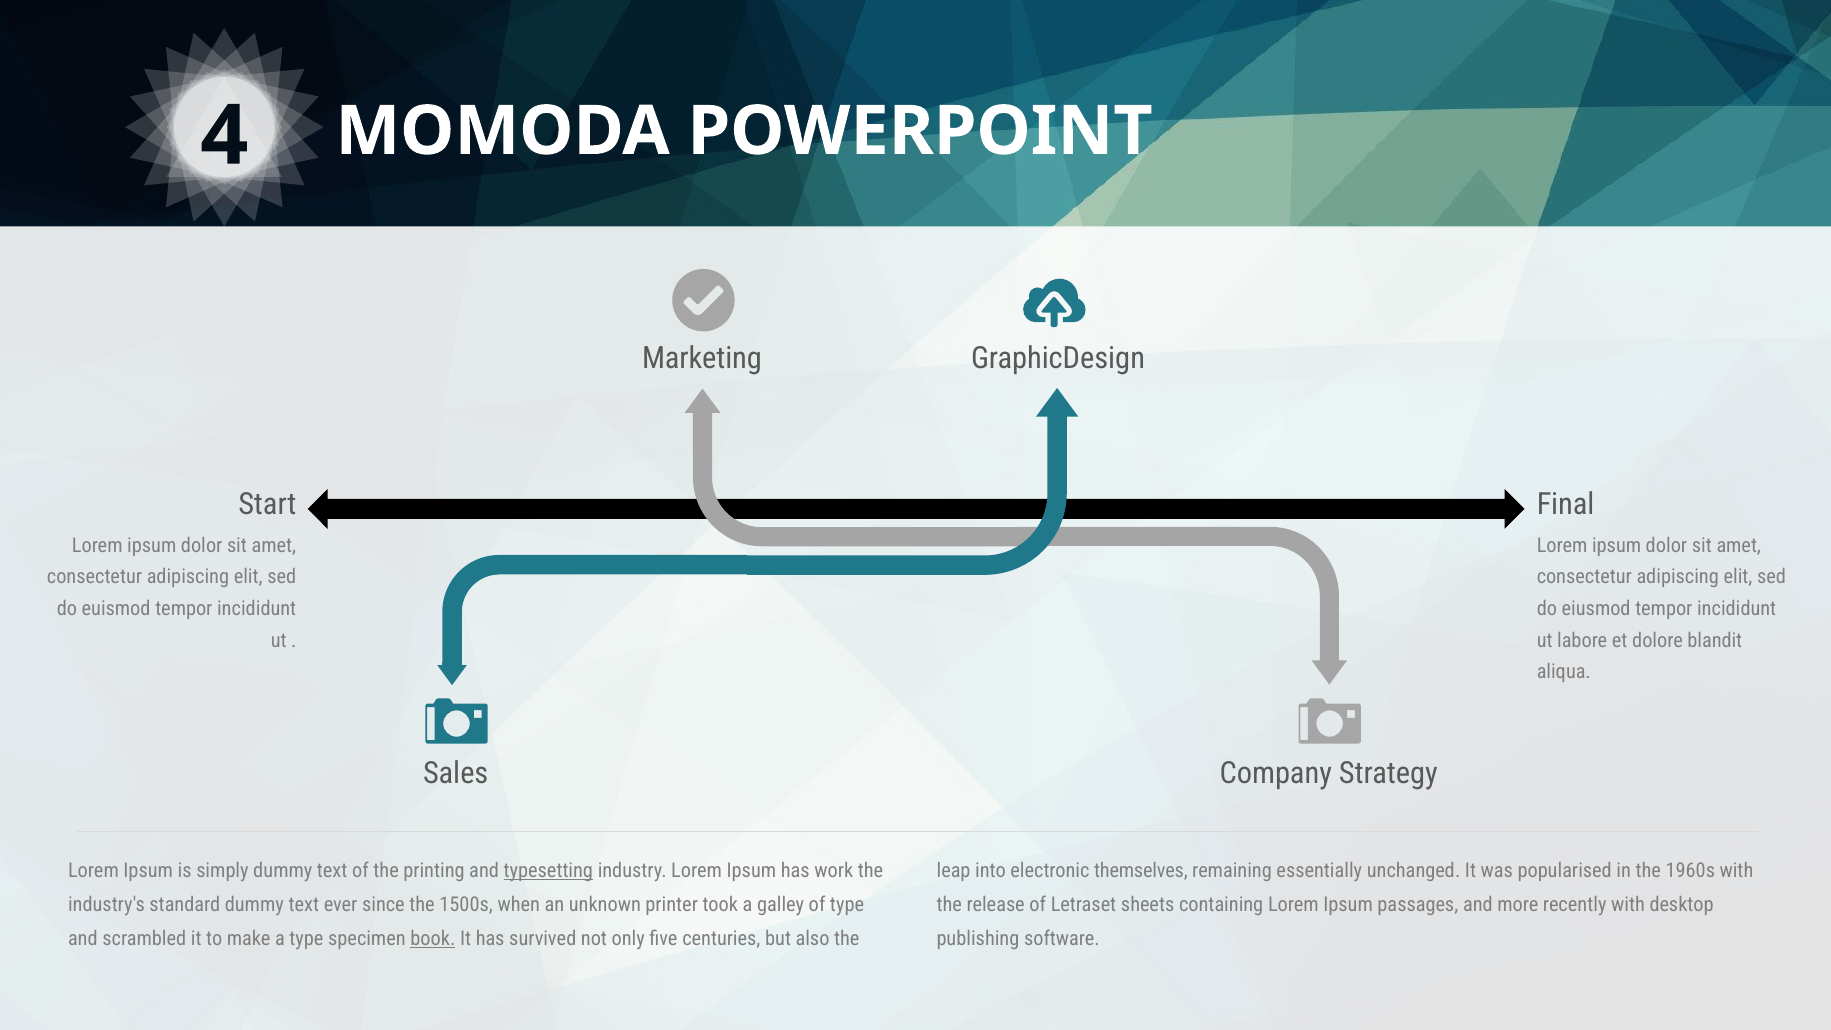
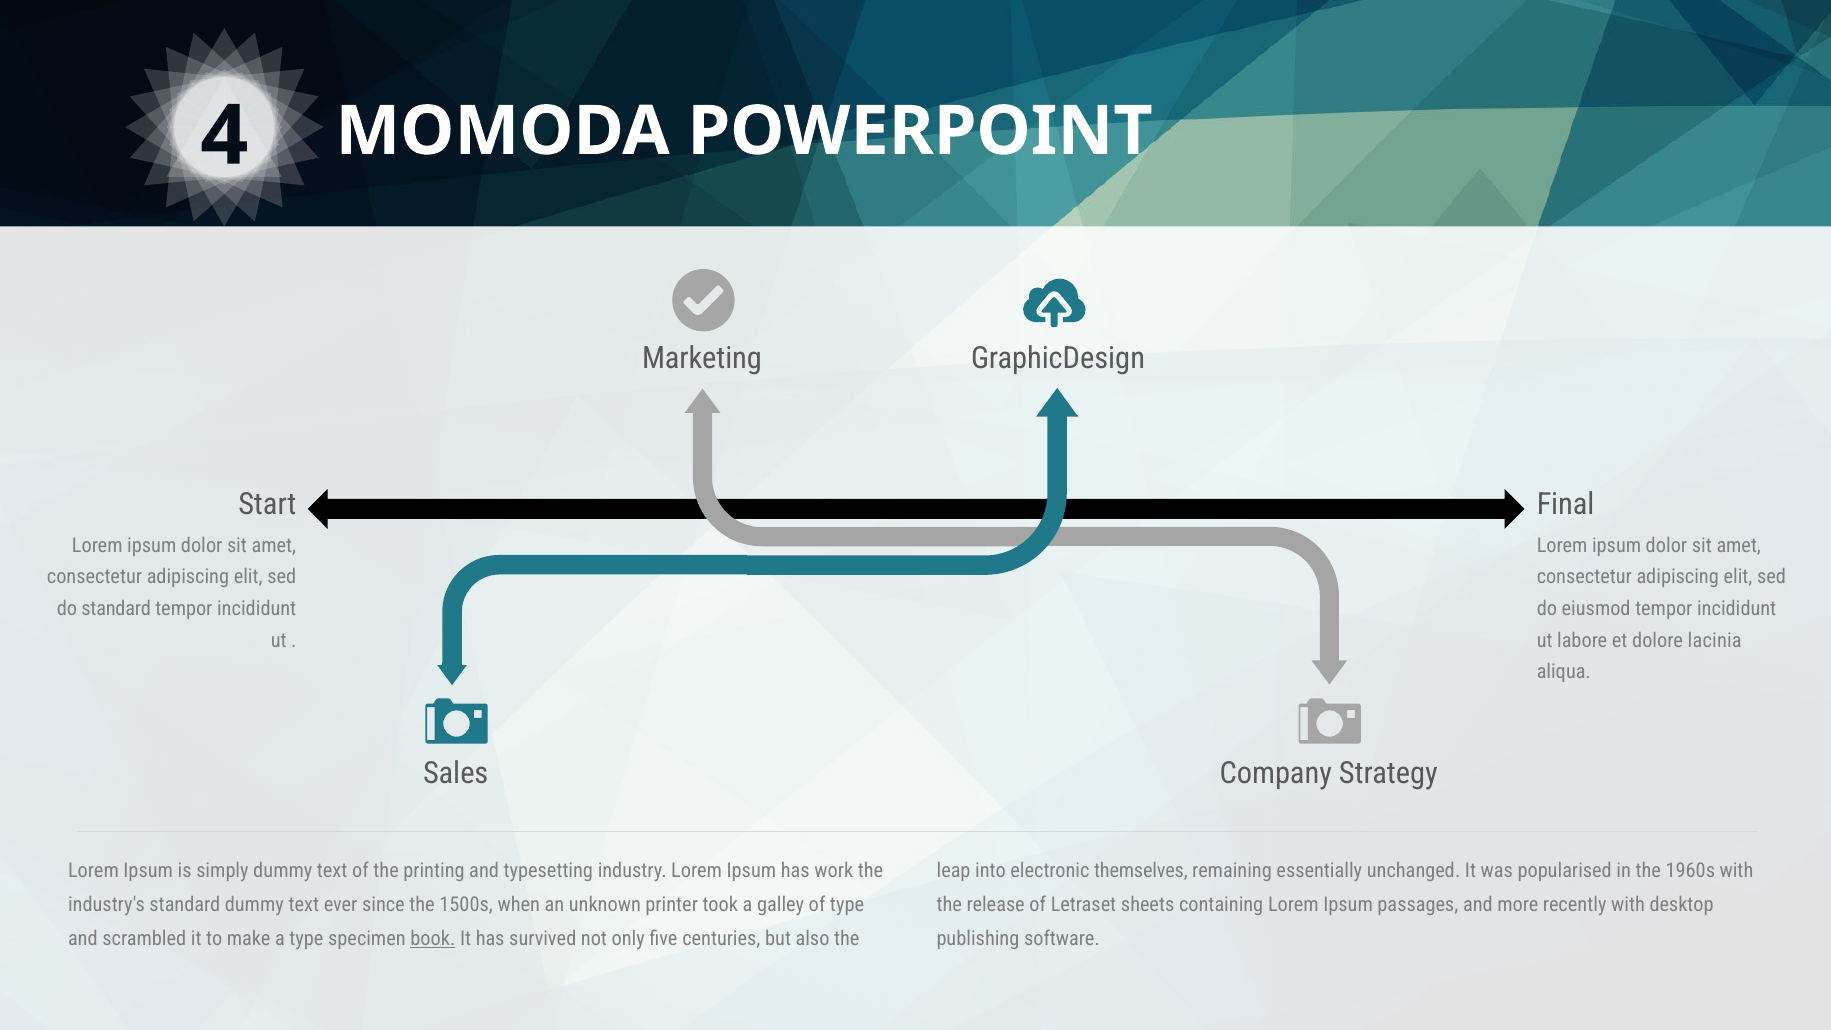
do euismod: euismod -> standard
blandit: blandit -> lacinia
typesetting underline: present -> none
